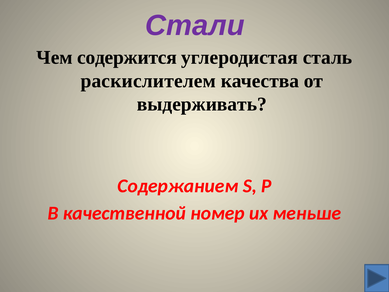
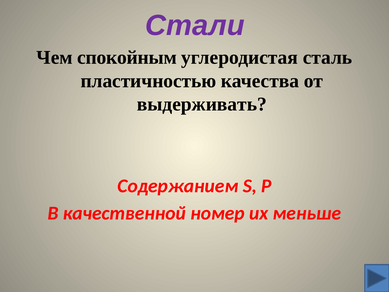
содержится: содержится -> спокойным
раскислителем: раскислителем -> пластичностью
